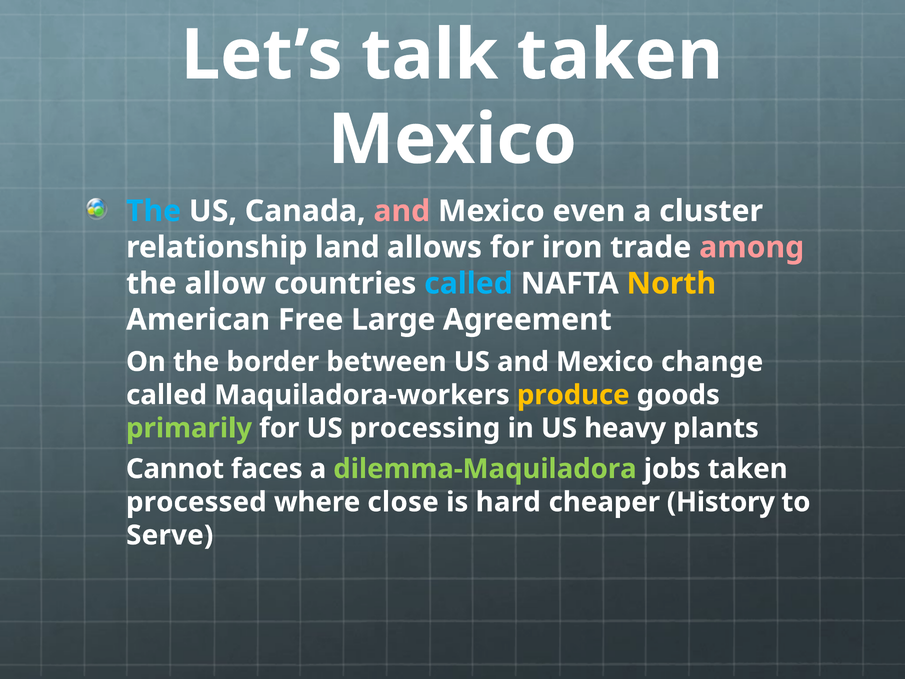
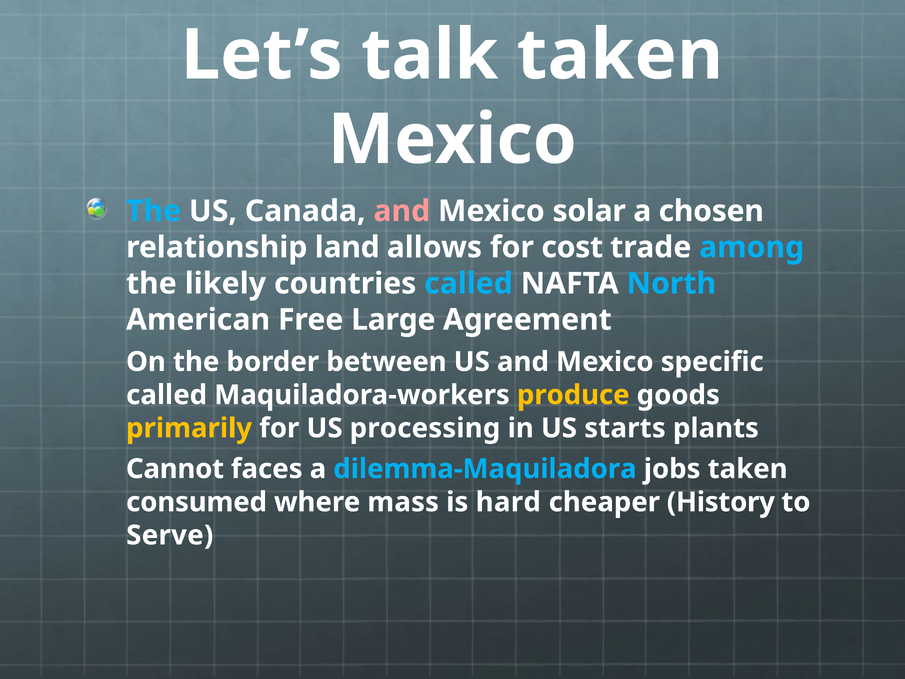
even: even -> solar
cluster: cluster -> chosen
iron: iron -> cost
among colour: pink -> light blue
allow: allow -> likely
North colour: yellow -> light blue
change: change -> specific
primarily colour: light green -> yellow
heavy: heavy -> starts
dilemma-Maquiladora colour: light green -> light blue
processed: processed -> consumed
close: close -> mass
